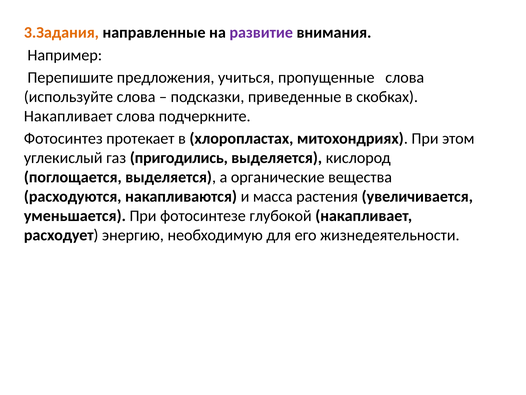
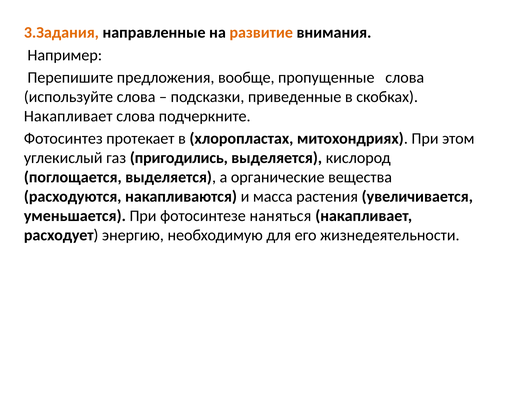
развитие colour: purple -> orange
учиться: учиться -> вообще
глубокой: глубокой -> наняться
